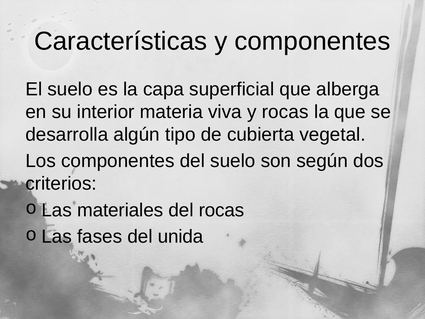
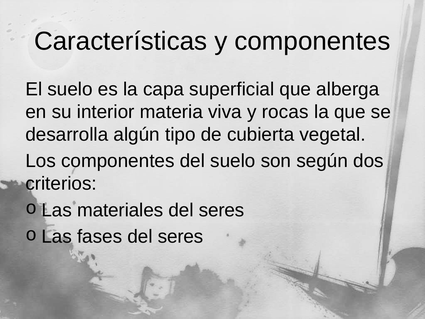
rocas at (222, 210): rocas -> seres
fases del unida: unida -> seres
